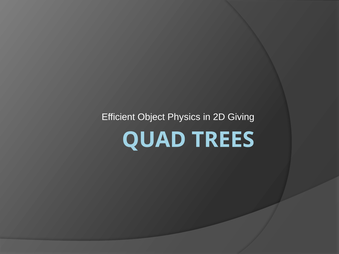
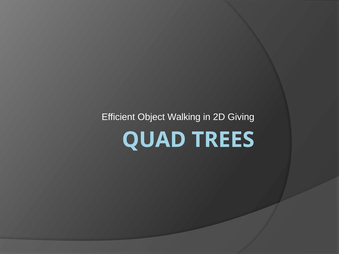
Physics: Physics -> Walking
